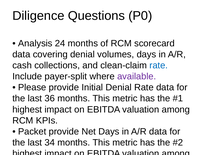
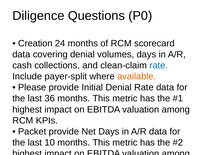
Analysis: Analysis -> Creation
available colour: purple -> orange
34: 34 -> 10
